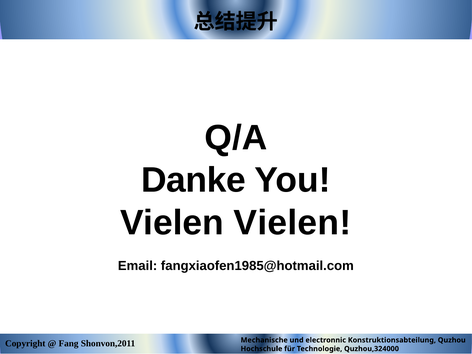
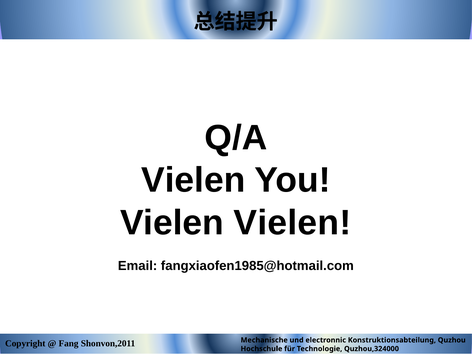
Danke at (193, 180): Danke -> Vielen
